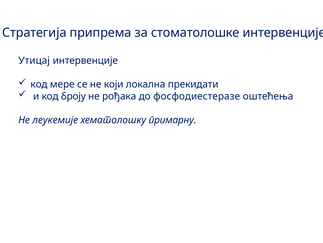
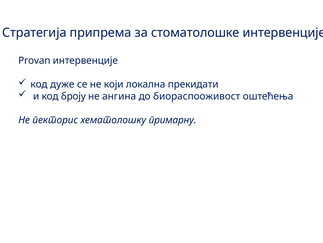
Утицај: Утицај -> Provan
мере: мере -> дуже
рођака: рођака -> ангина
фосфодиестеразе: фосфодиестеразе -> биораспооживост
леукемије: леукемије -> пекторис
